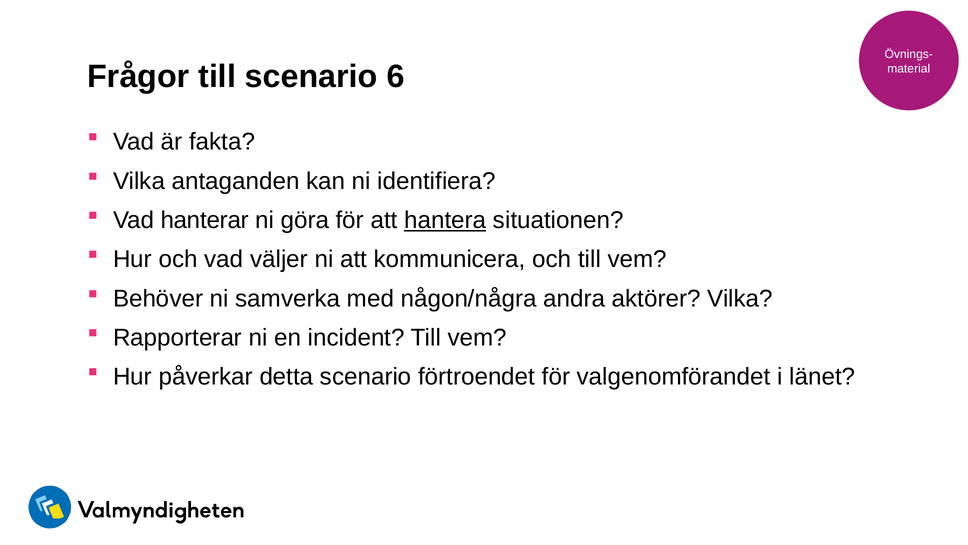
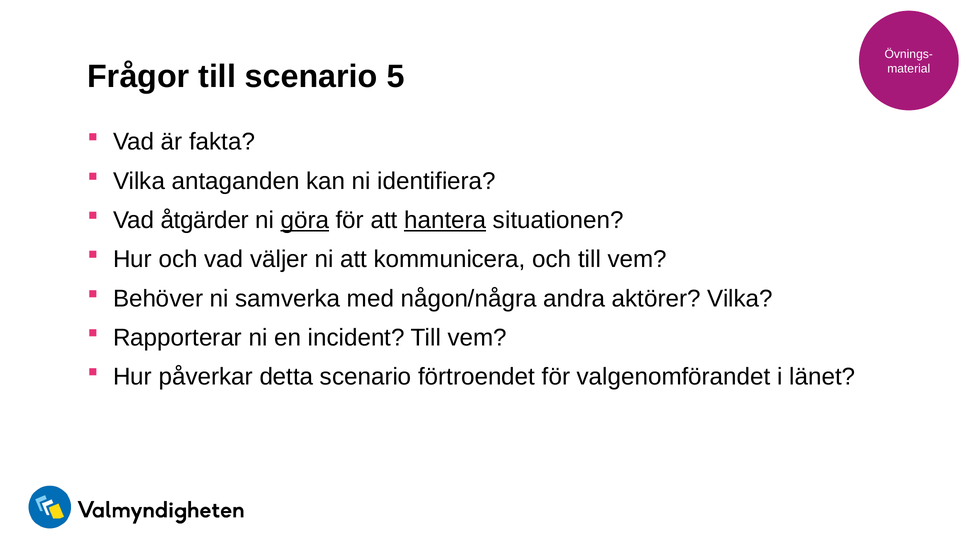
6: 6 -> 5
hanterar: hanterar -> åtgärder
göra underline: none -> present
